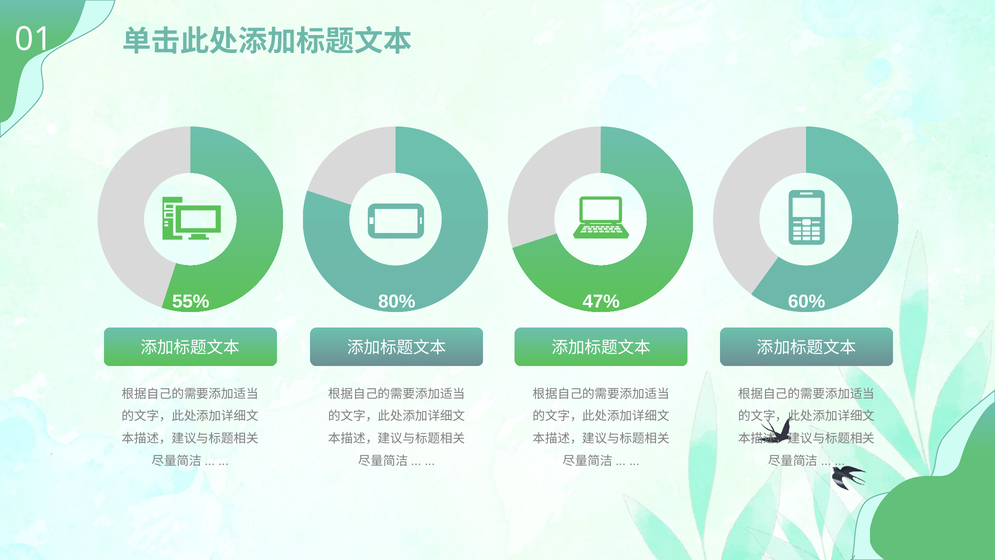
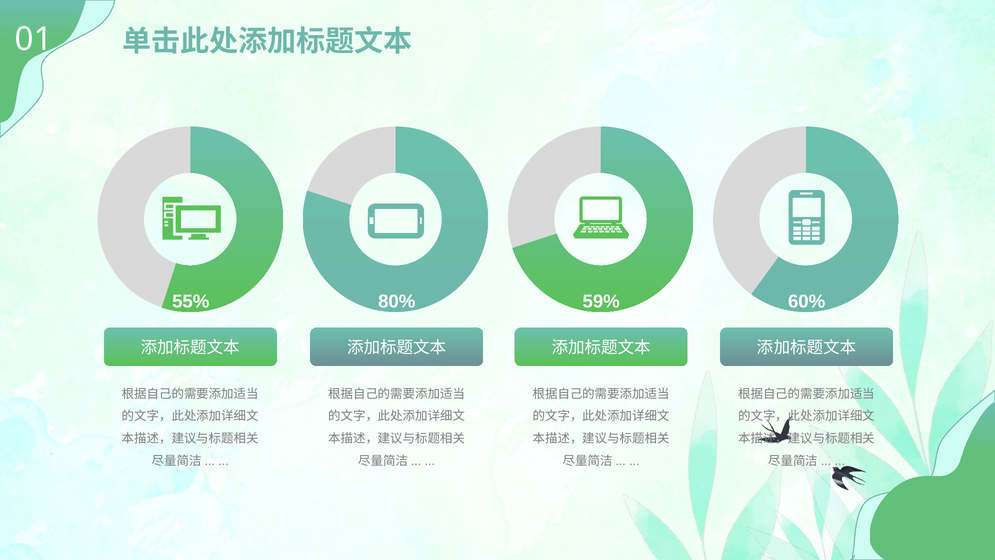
47%: 47% -> 59%
